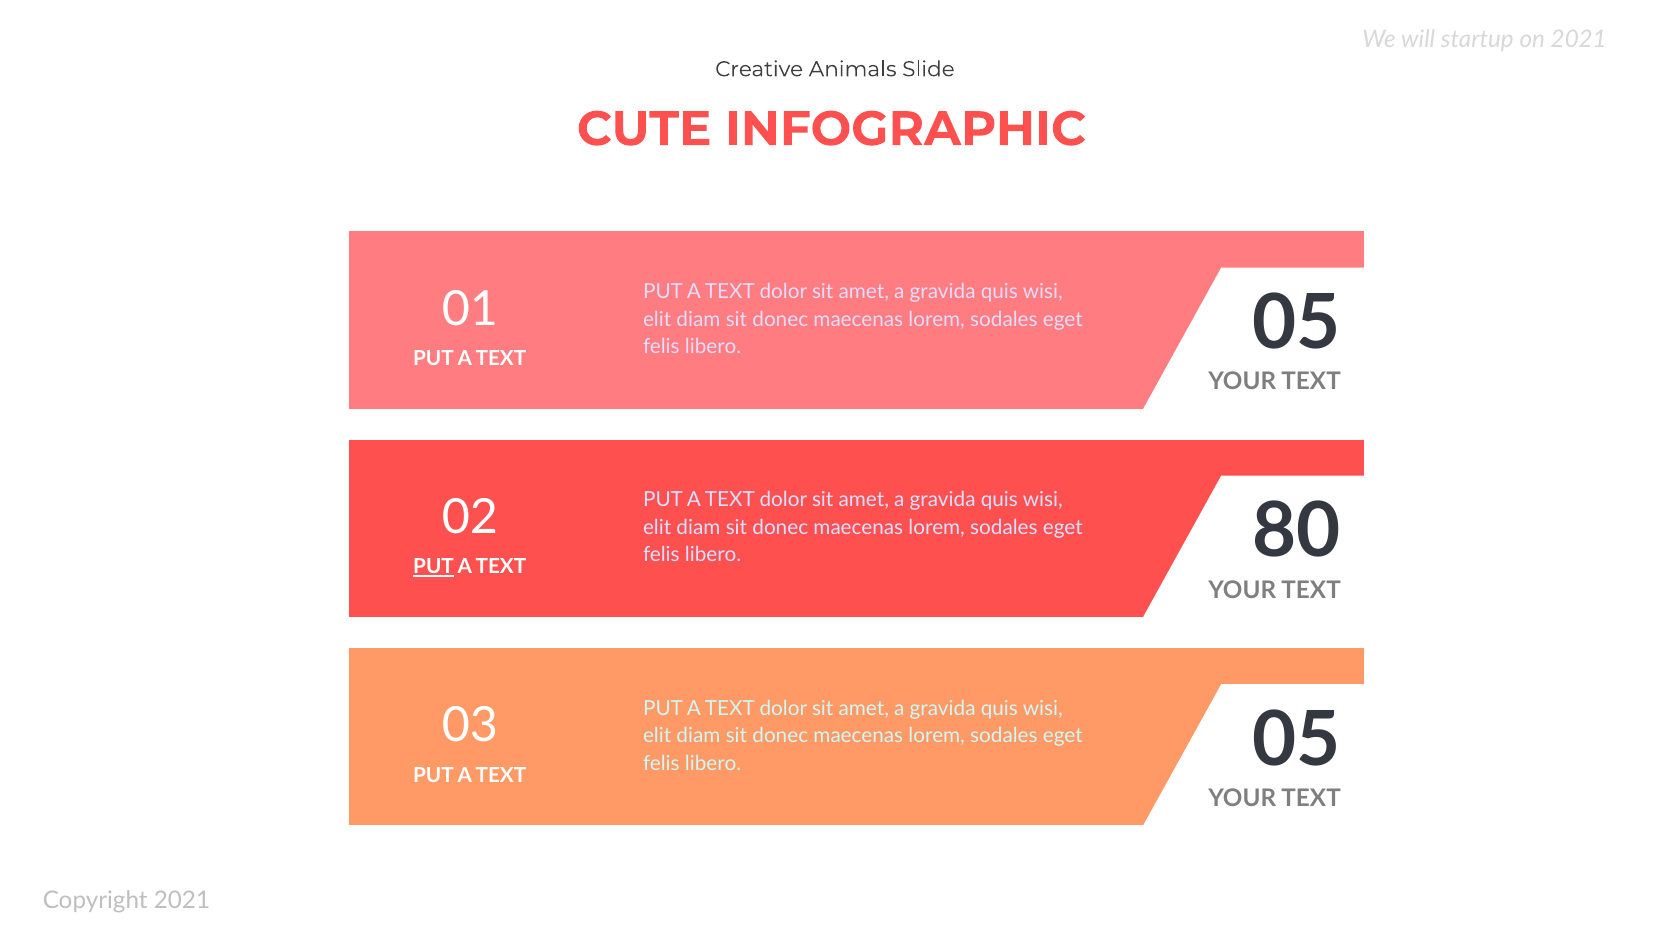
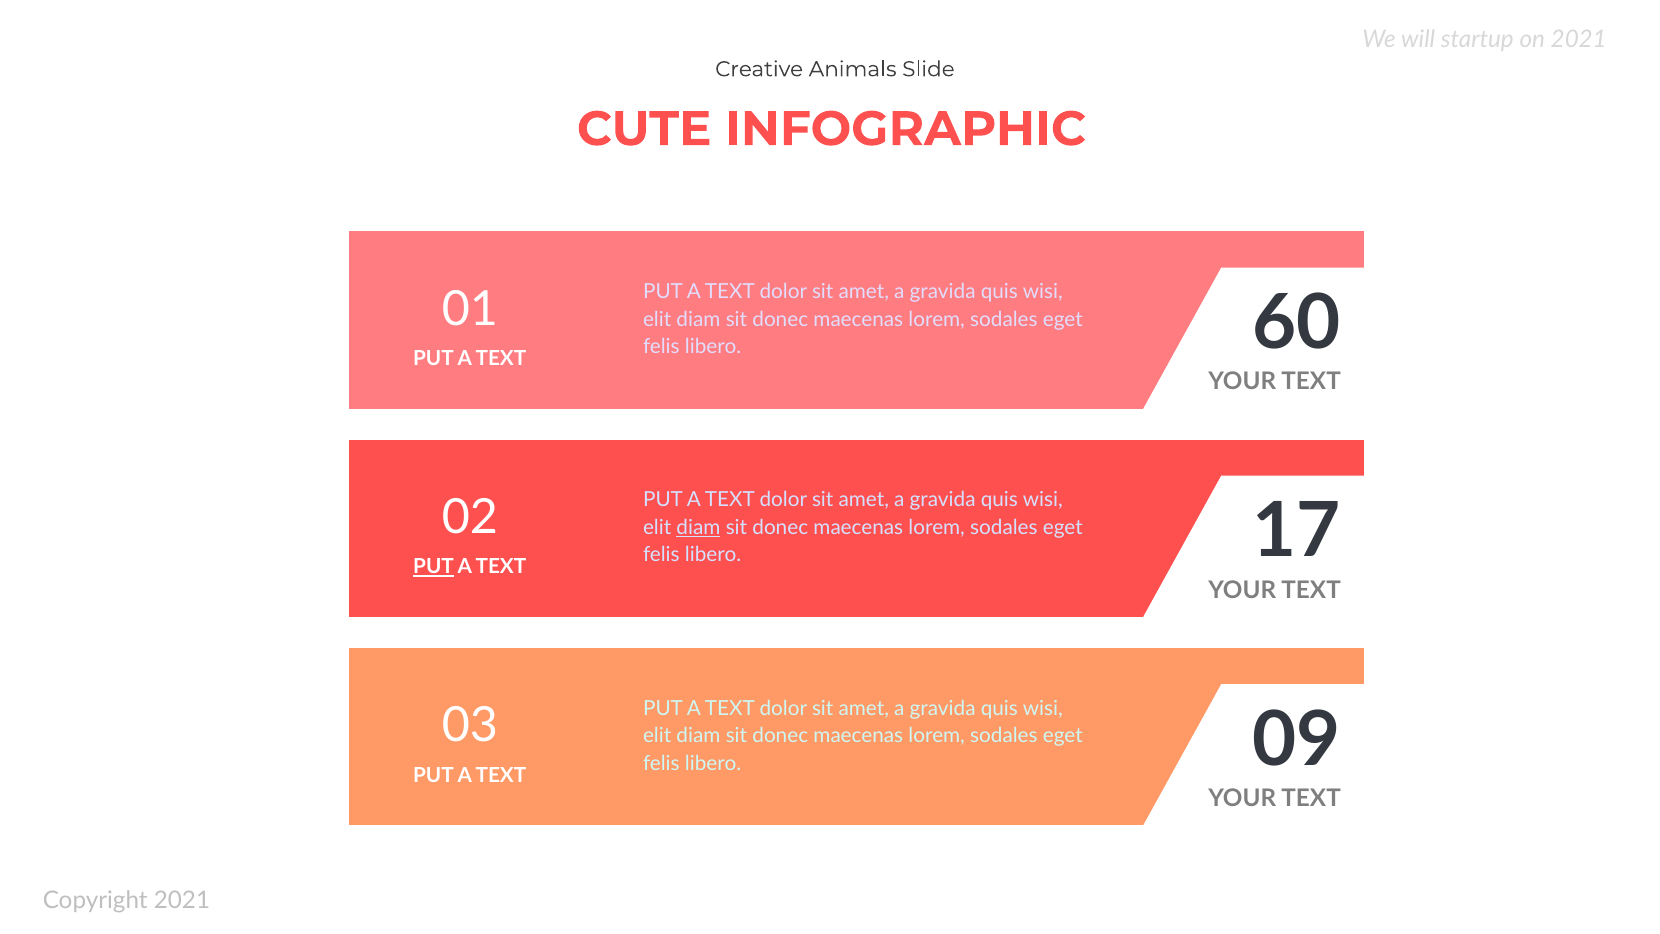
05 at (1297, 323): 05 -> 60
diam at (698, 527) underline: none -> present
80: 80 -> 17
05 at (1297, 740): 05 -> 09
